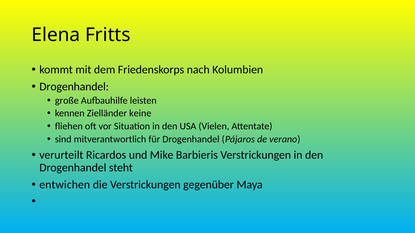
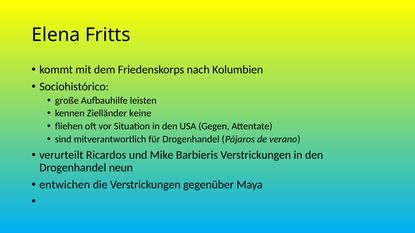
Drogenhandel at (74, 87): Drogenhandel -> Sociohistórico
Vielen: Vielen -> Gegen
steht: steht -> neun
